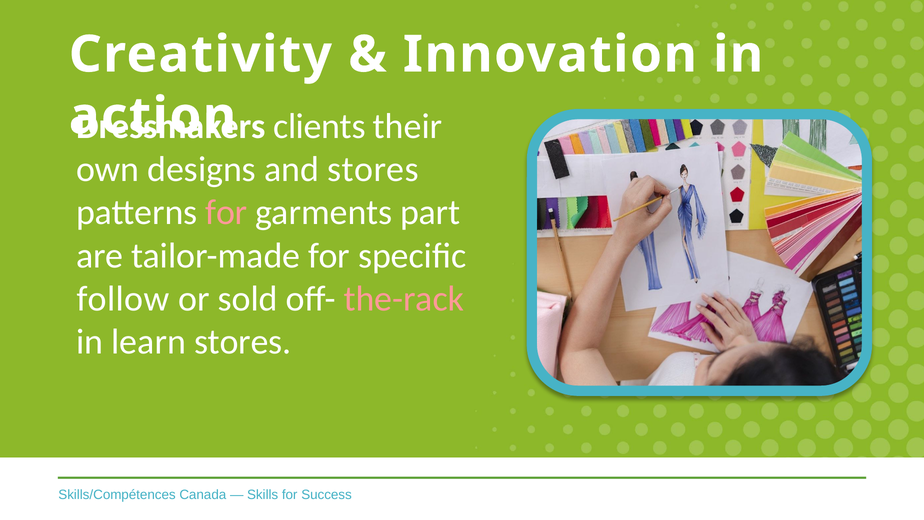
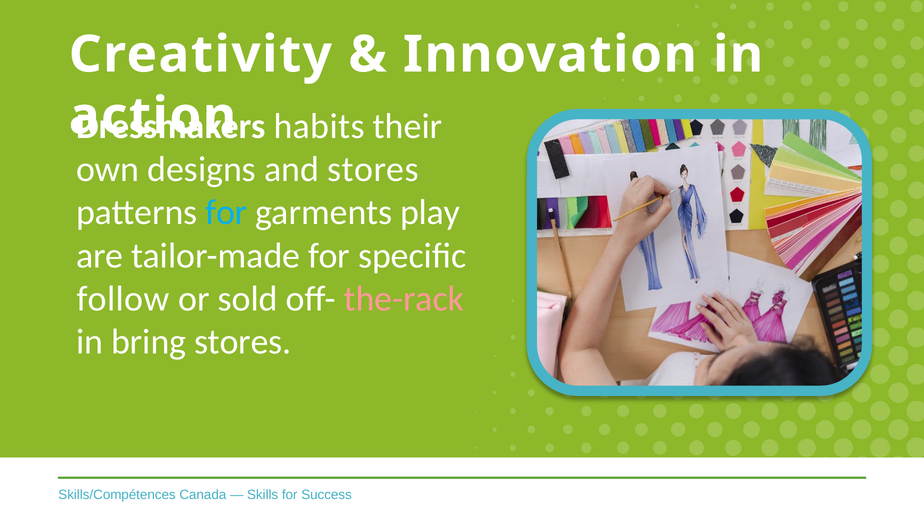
clients: clients -> habits
for at (226, 212) colour: pink -> light blue
part: part -> play
learn: learn -> bring
